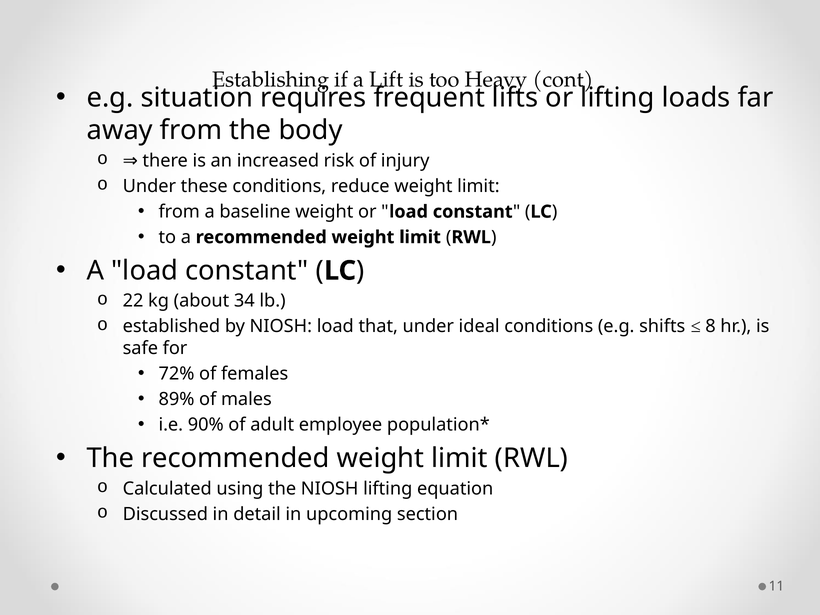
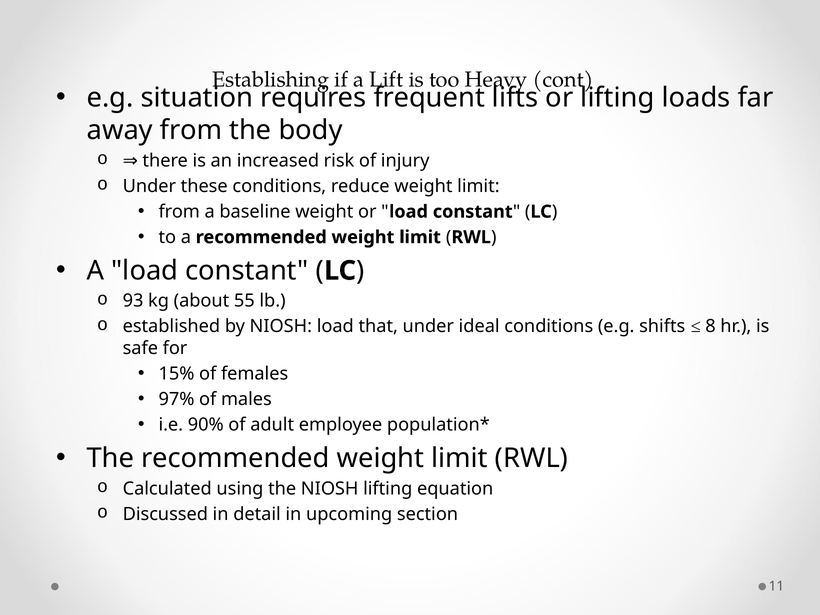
22: 22 -> 93
34: 34 -> 55
72%: 72% -> 15%
89%: 89% -> 97%
